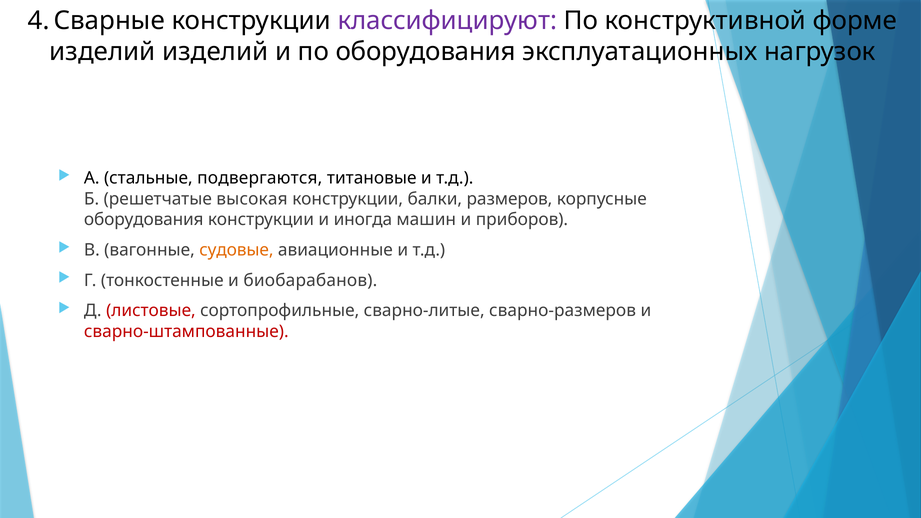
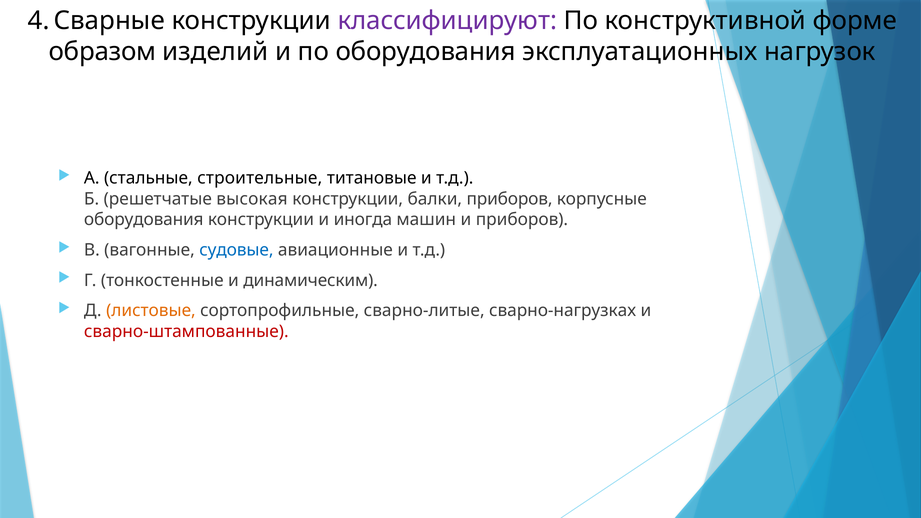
изделий at (102, 52): изделий -> образом
подвергаются: подвергаются -> строительные
балки размеров: размеров -> приборов
судовые colour: orange -> blue
биобарабанов: биобарабанов -> динамическим
листовые colour: red -> orange
сварно-размеров: сварно-размеров -> сварно-нагрузках
